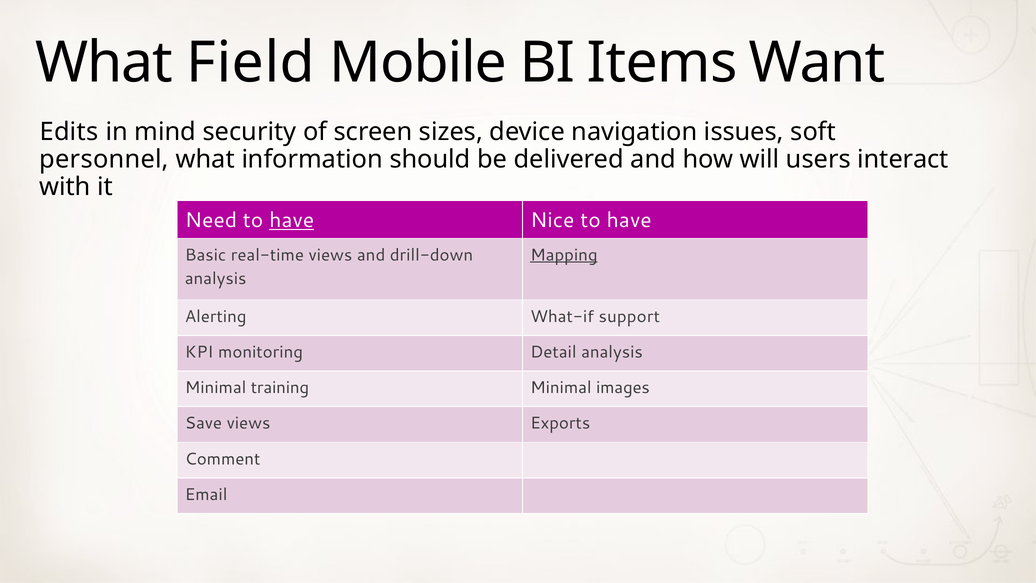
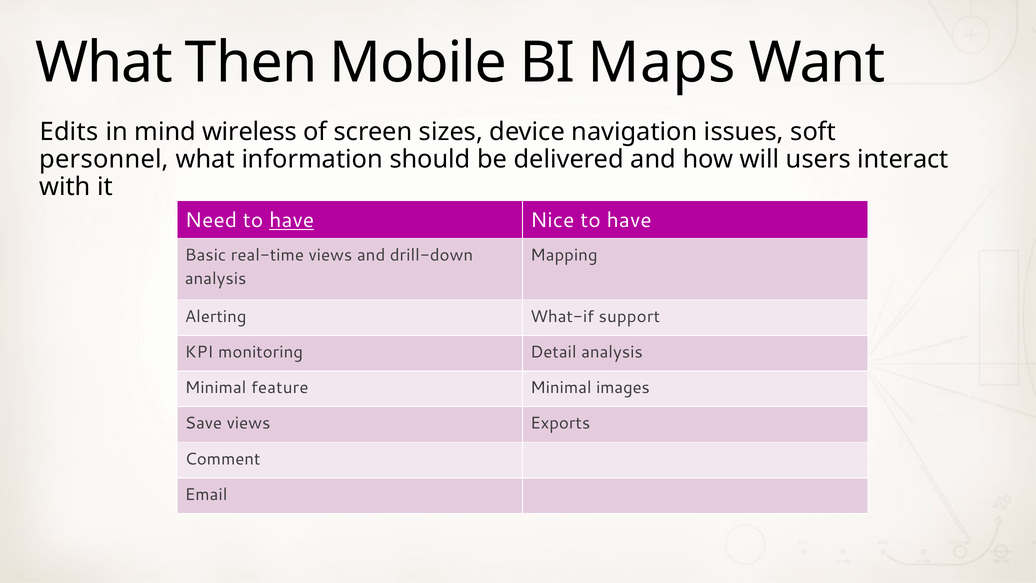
Field: Field -> Then
Items: Items -> Maps
security: security -> wireless
Mapping underline: present -> none
training: training -> feature
